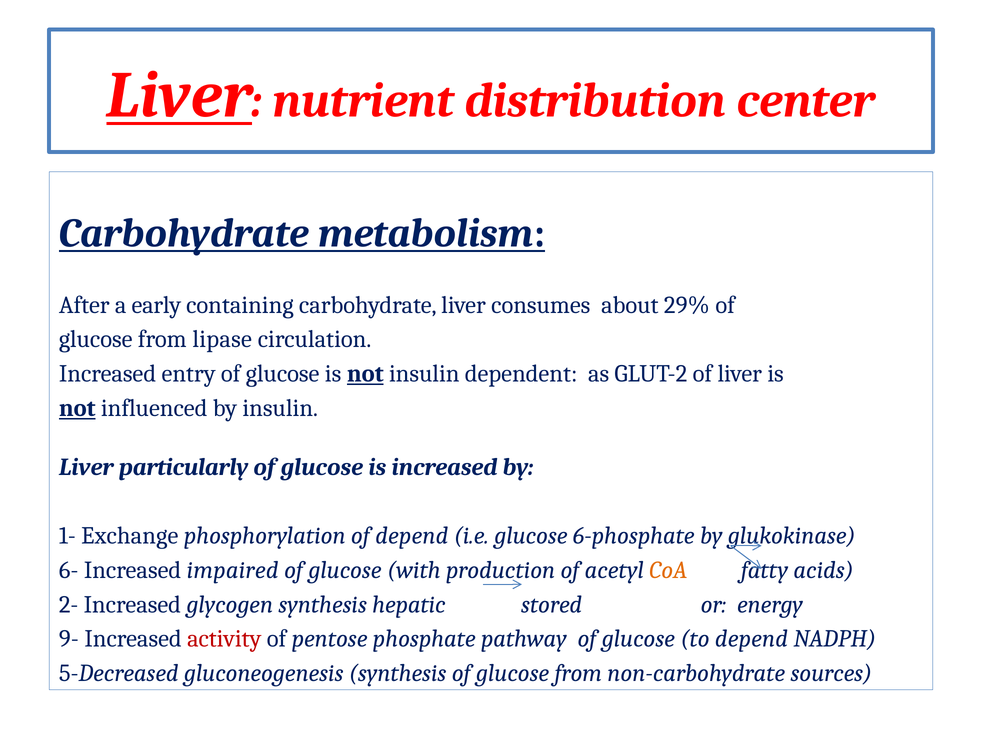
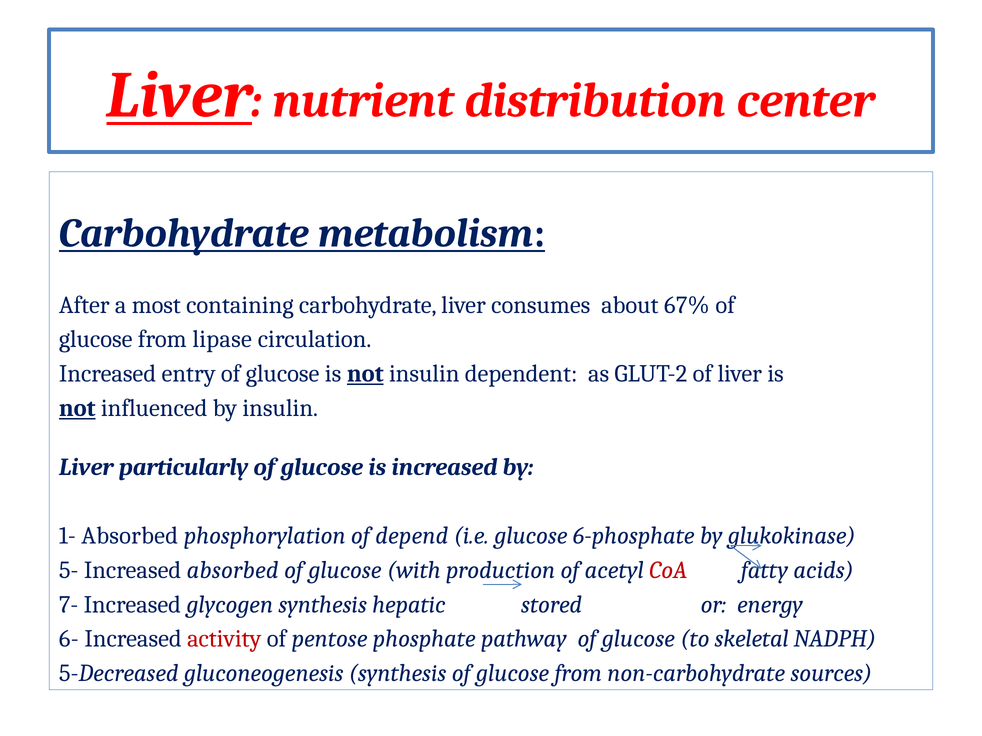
early: early -> most
29%: 29% -> 67%
1- Exchange: Exchange -> Absorbed
6-: 6- -> 5-
Increased impaired: impaired -> absorbed
CoA colour: orange -> red
2-: 2- -> 7-
9-: 9- -> 6-
to depend: depend -> skeletal
